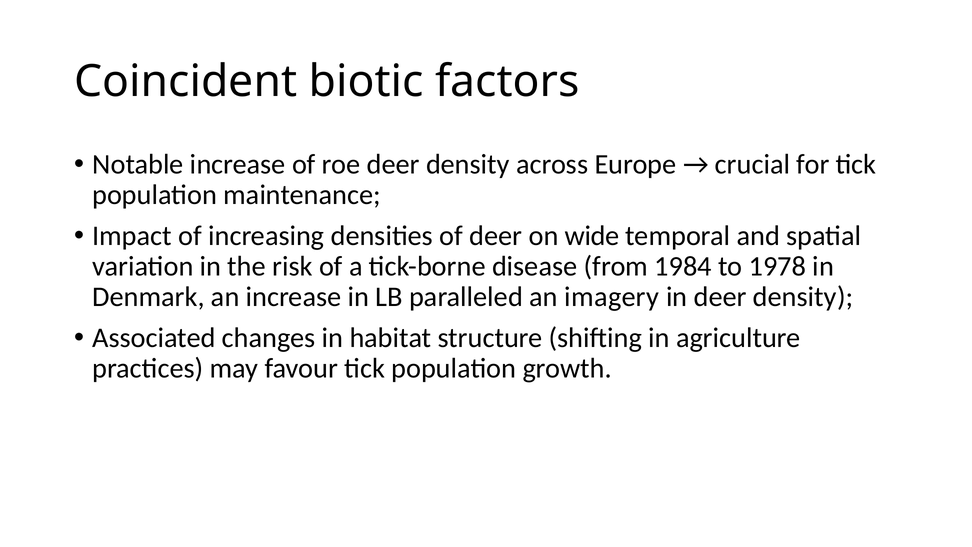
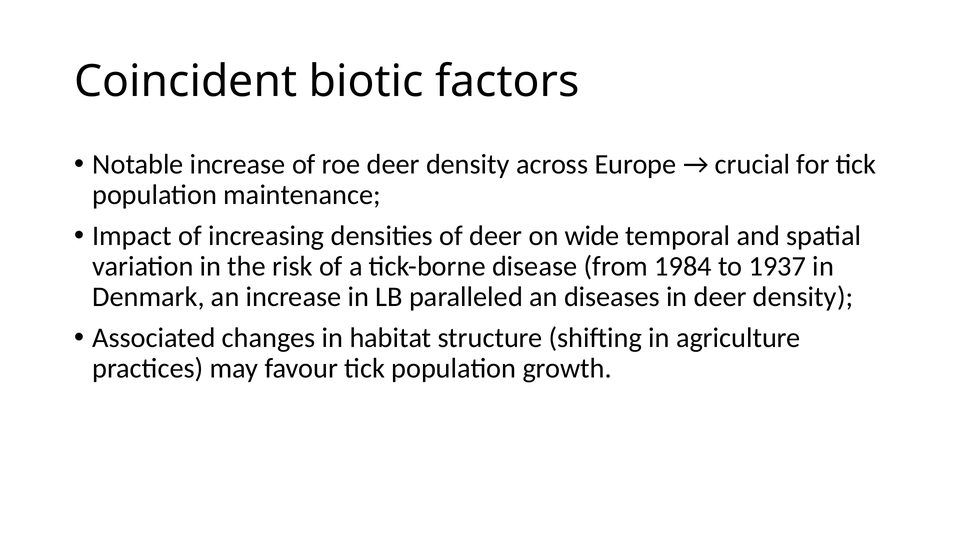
1978: 1978 -> 1937
imagery: imagery -> diseases
